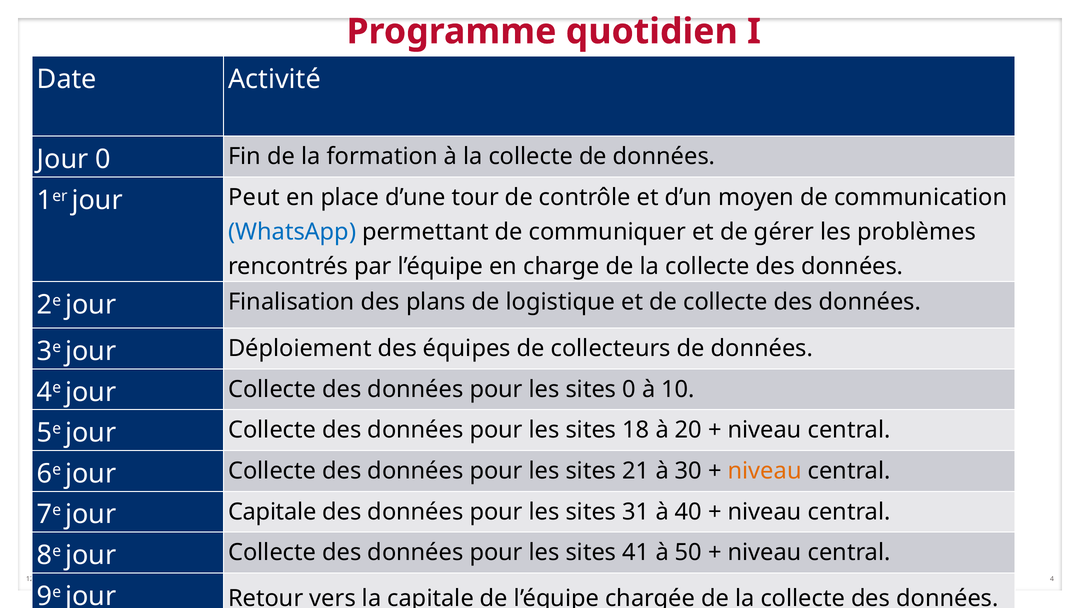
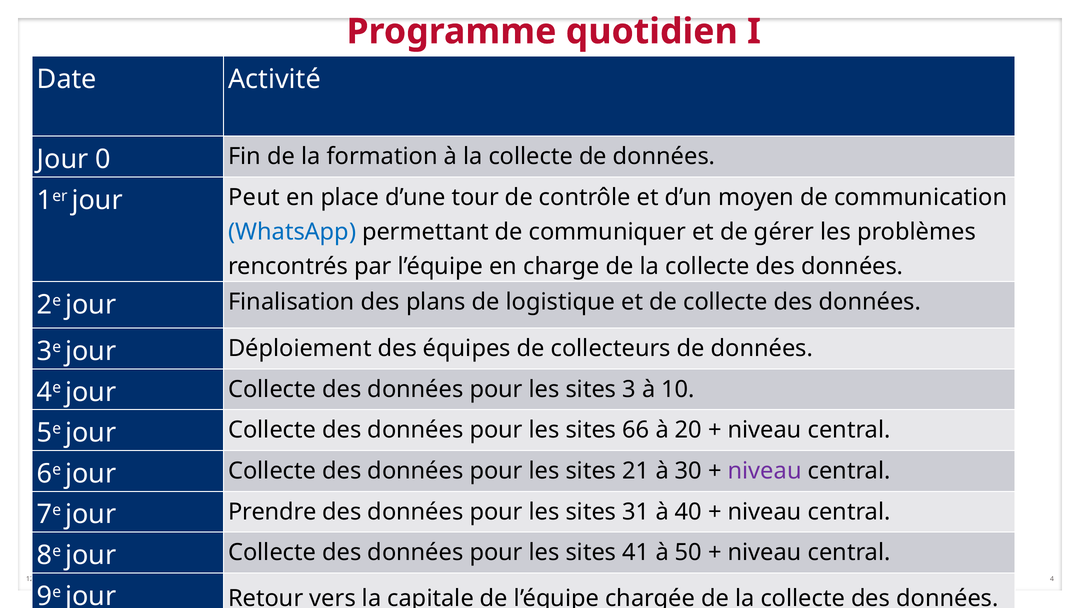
sites 0: 0 -> 3
18: 18 -> 66
niveau at (765, 471) colour: orange -> purple
jour Capitale: Capitale -> Prendre
